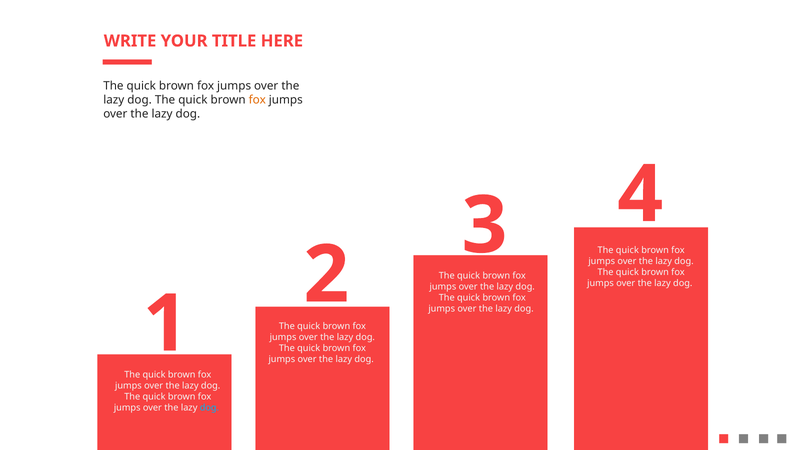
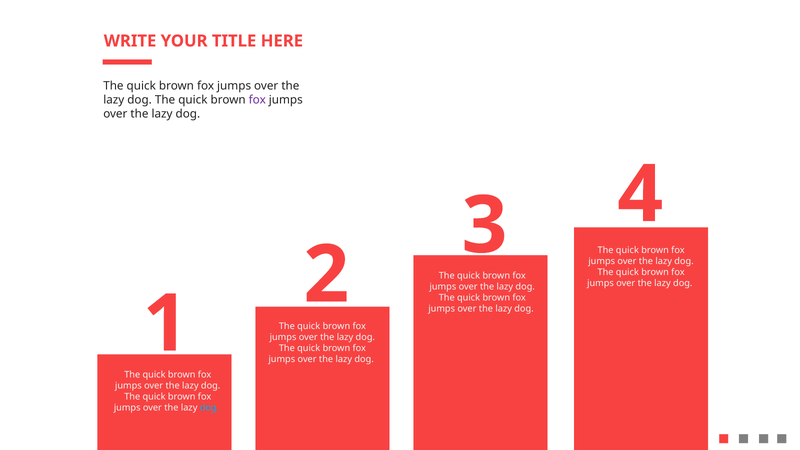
fox at (257, 100) colour: orange -> purple
